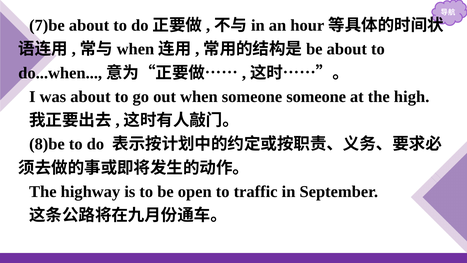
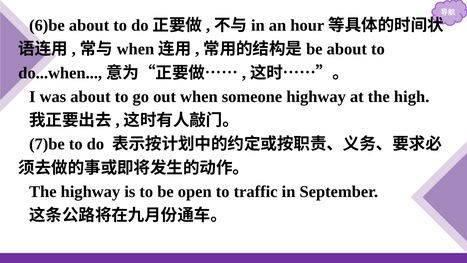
7)be: 7)be -> 6)be
someone someone: someone -> highway
8)be: 8)be -> 7)be
